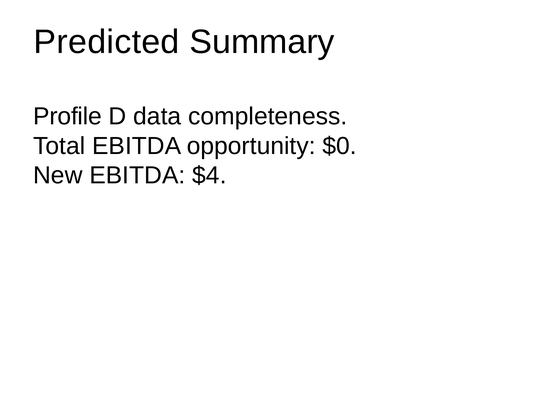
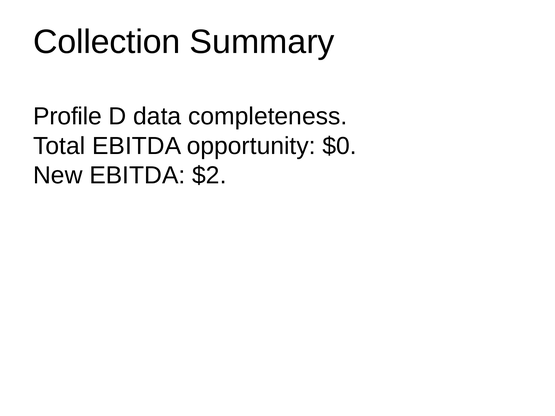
Predicted: Predicted -> Collection
$4: $4 -> $2
